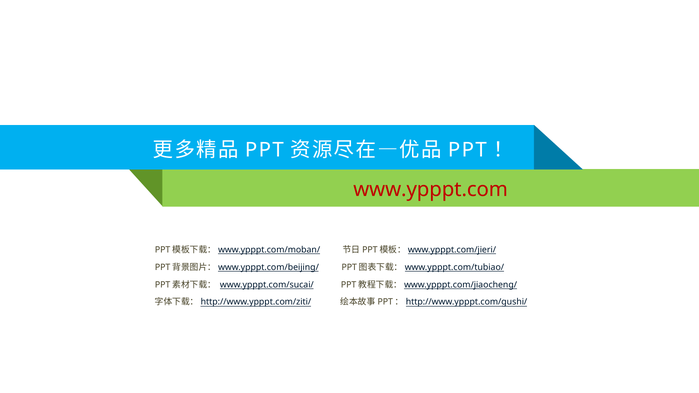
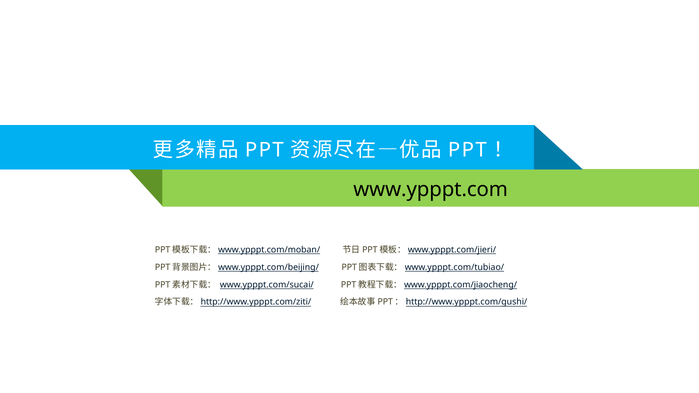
www.ypppt.com colour: red -> black
